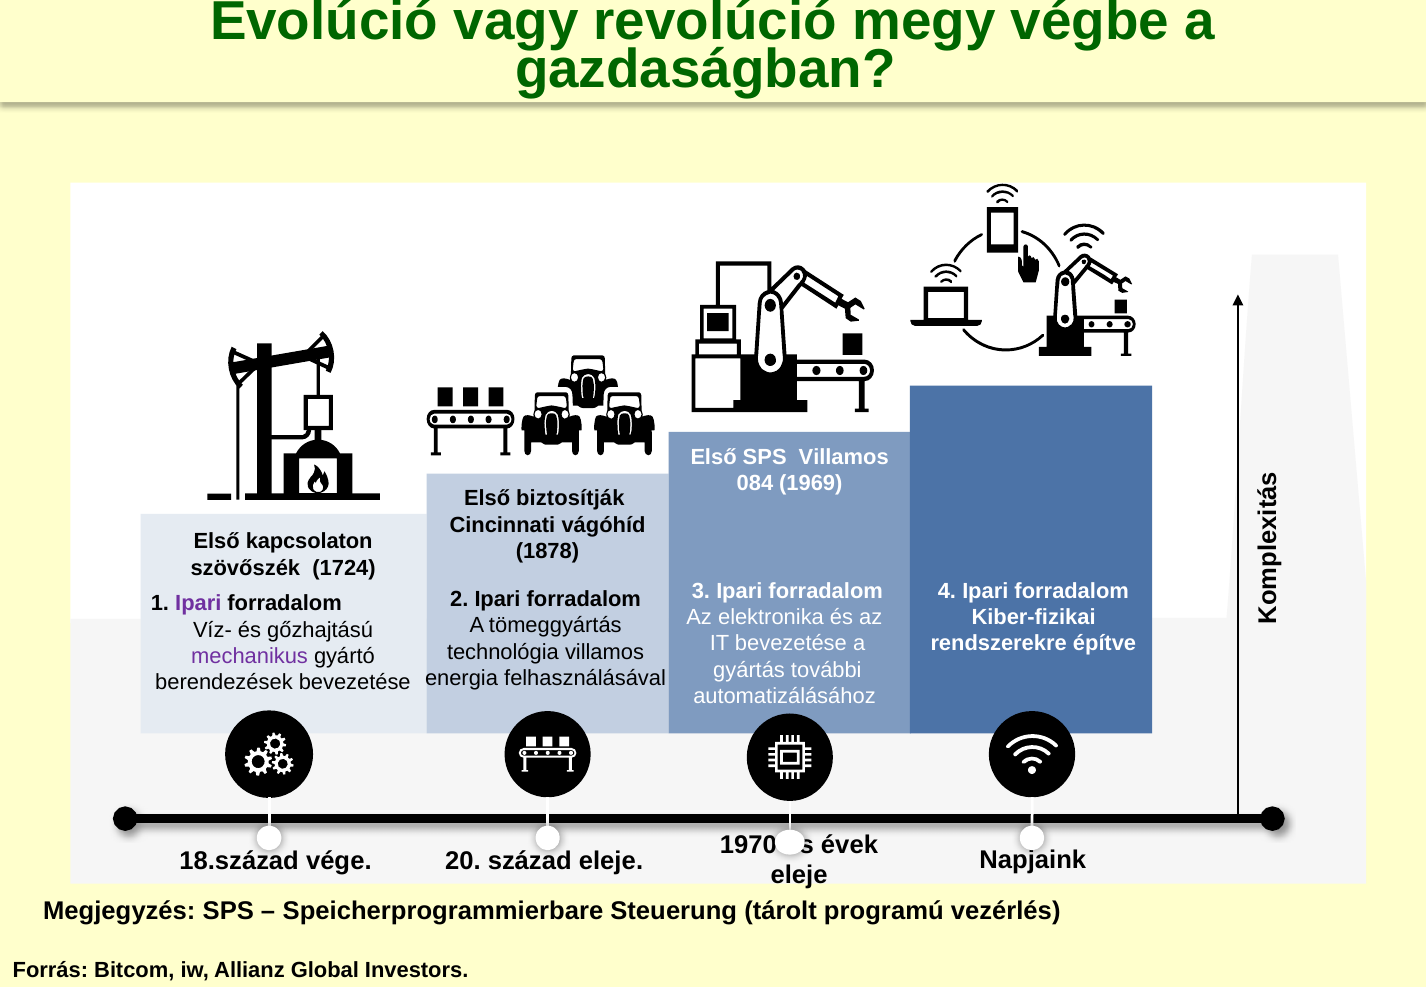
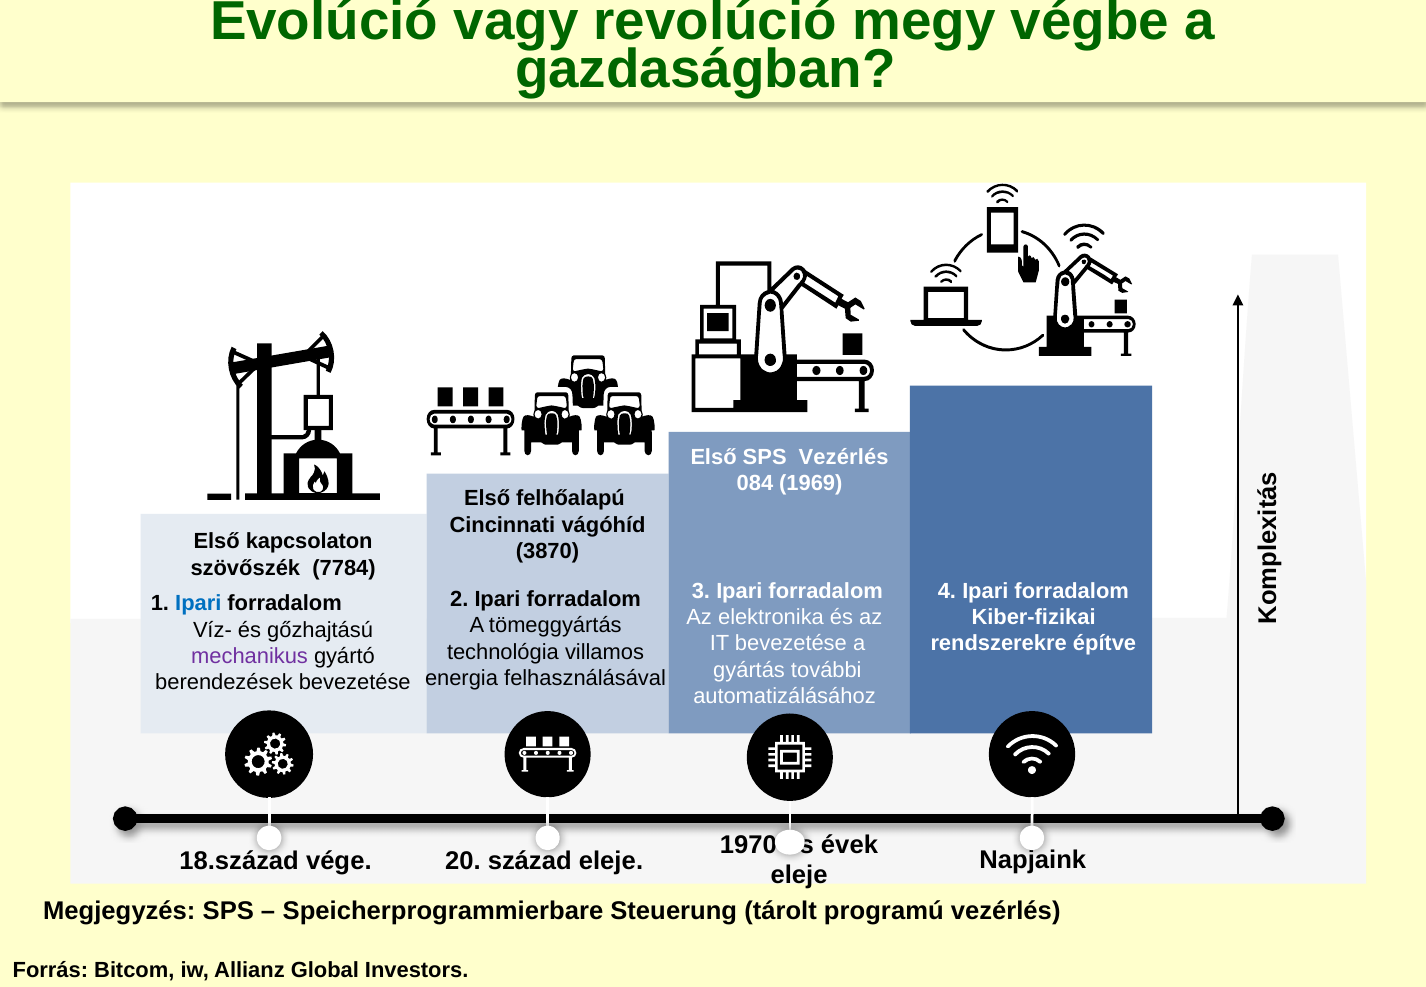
SPS Villamos: Villamos -> Vezérlés
biztosítják: biztosítják -> felhőalapú
1878: 1878 -> 3870
1724: 1724 -> 7784
Ipari at (198, 604) colour: purple -> blue
